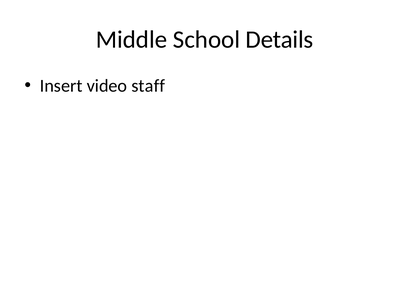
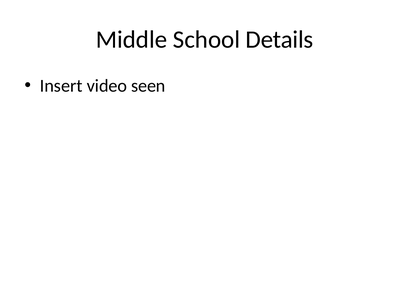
staff: staff -> seen
